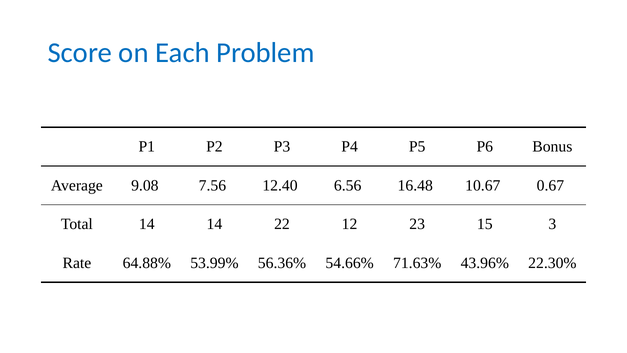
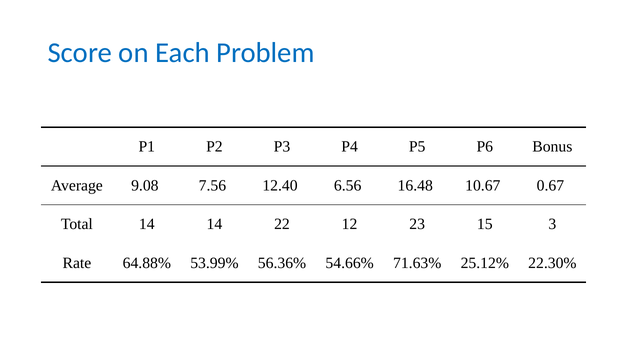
43.96%: 43.96% -> 25.12%
